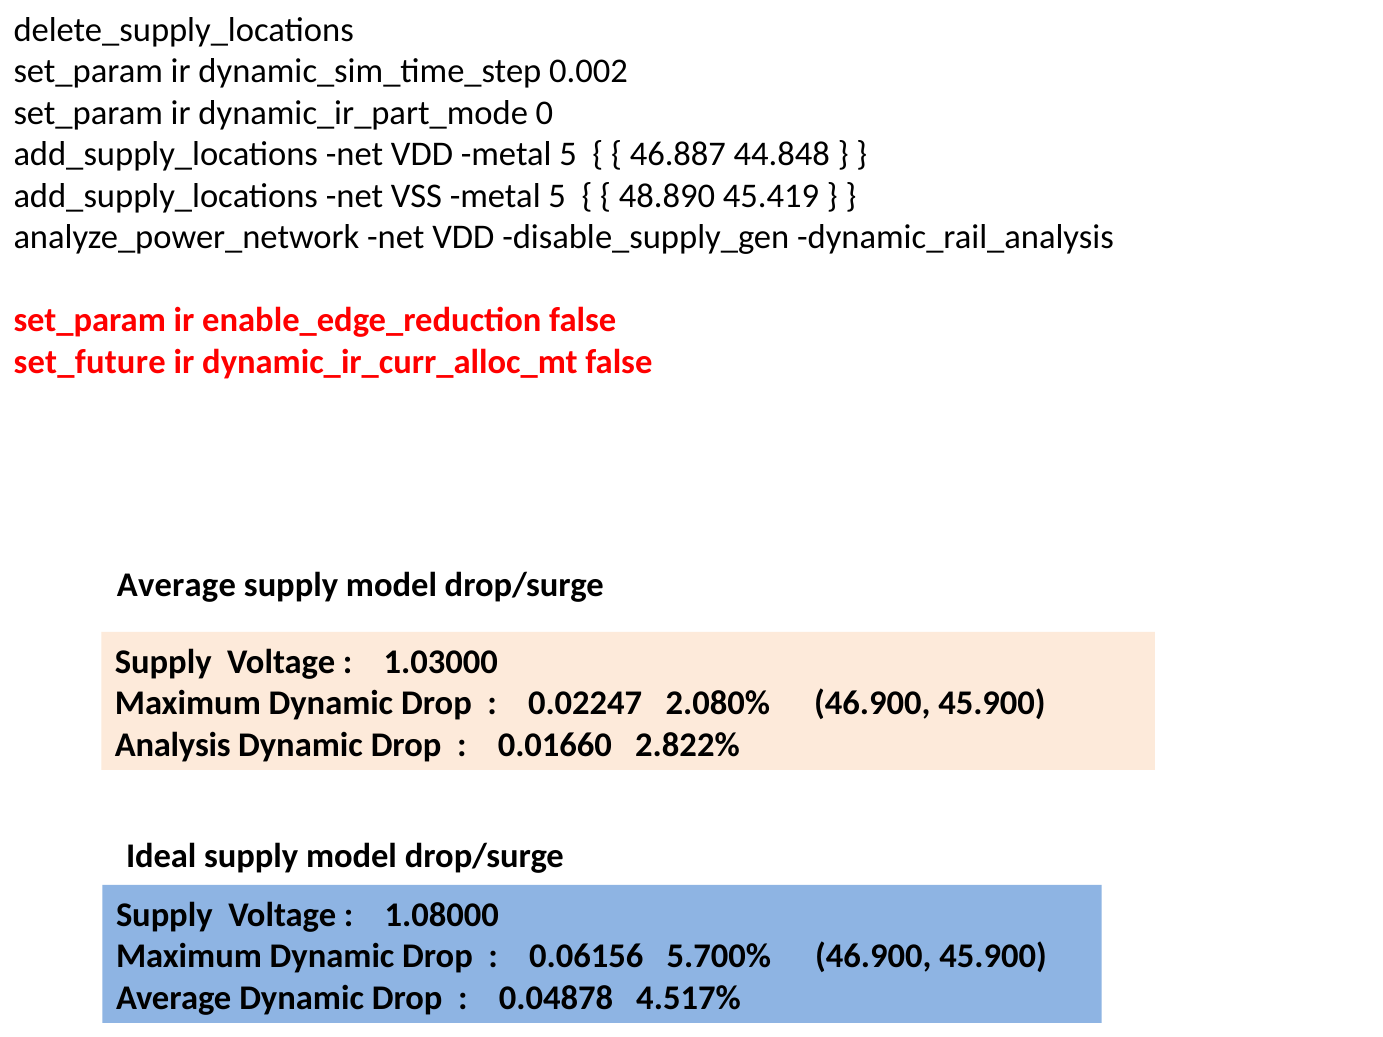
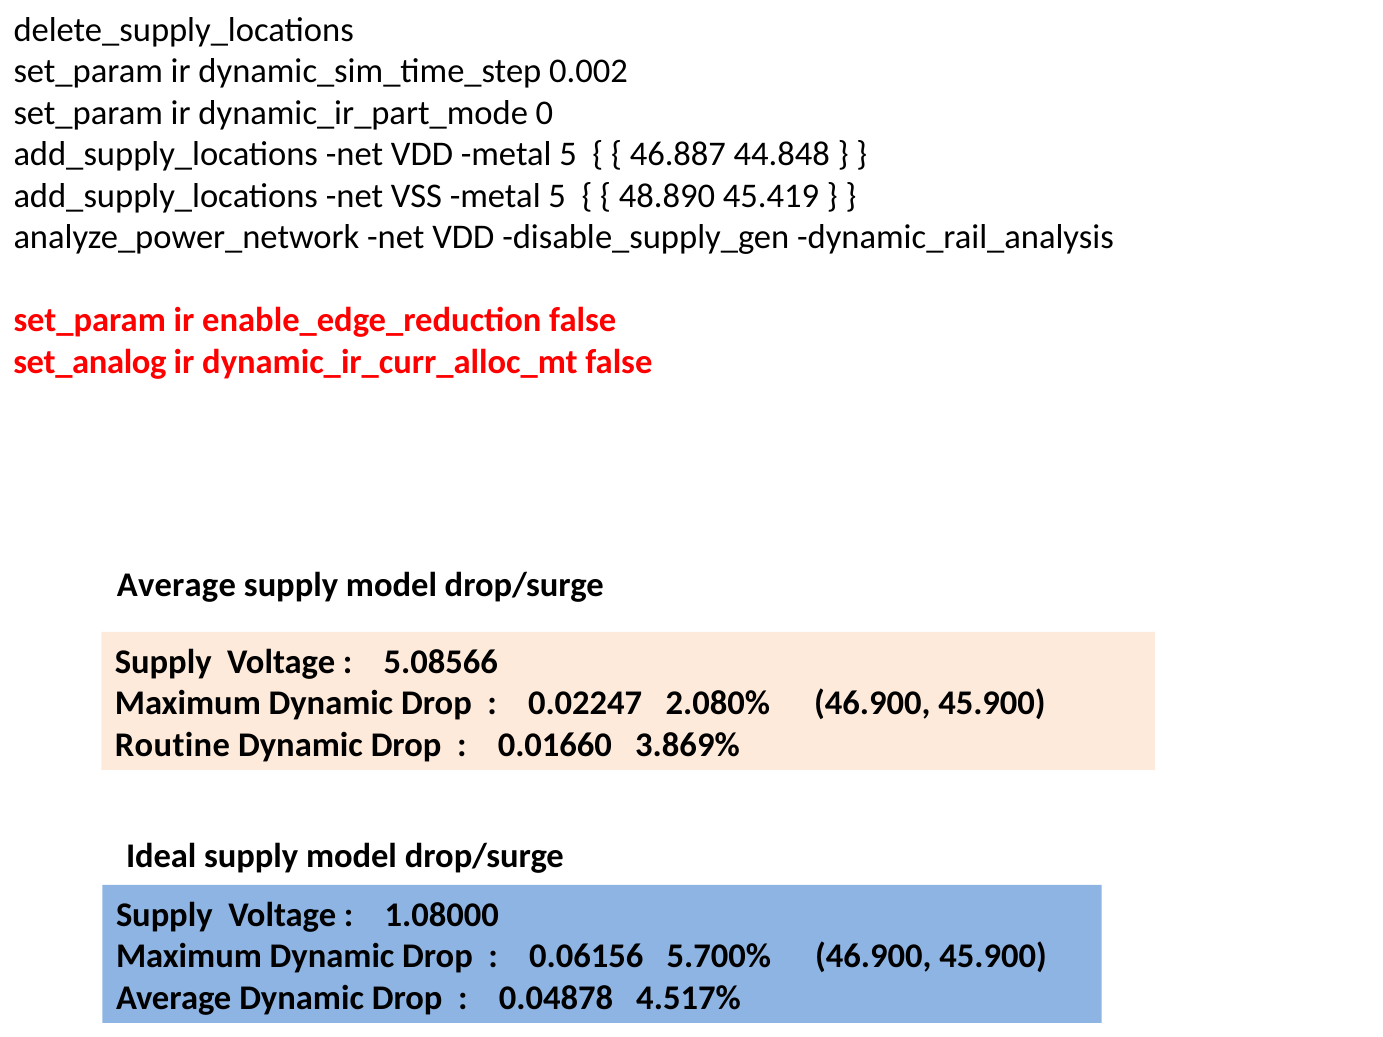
set_future: set_future -> set_analog
1.03000: 1.03000 -> 5.08566
Analysis: Analysis -> Routine
2.822%: 2.822% -> 3.869%
